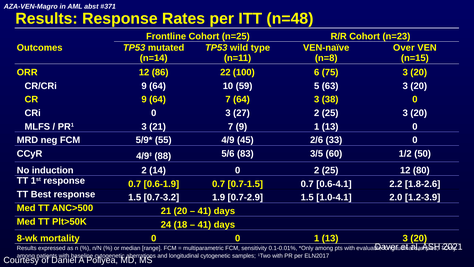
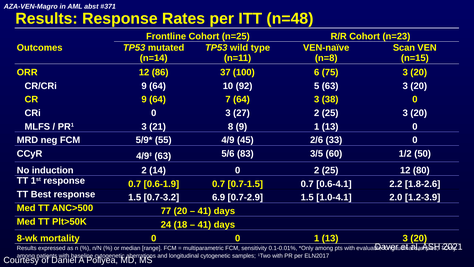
Over: Over -> Scan
22: 22 -> 37
59: 59 -> 92
21 7: 7 -> 8
88 at (163, 156): 88 -> 63
1.9: 1.9 -> 6.9
ANC>500 21: 21 -> 77
